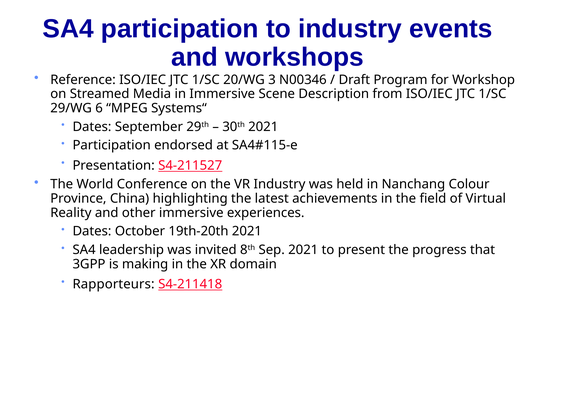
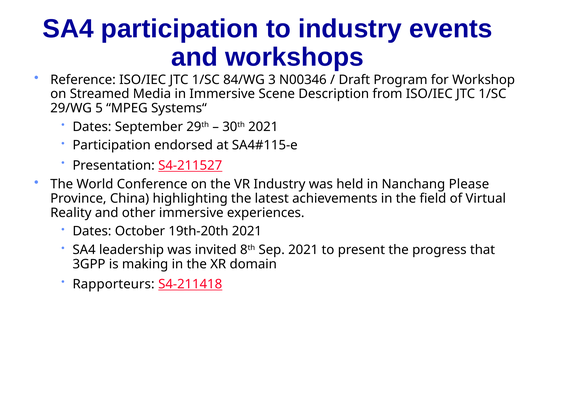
20/WG: 20/WG -> 84/WG
6: 6 -> 5
Colour: Colour -> Please
